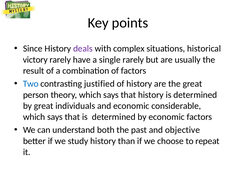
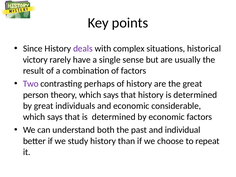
single rarely: rarely -> sense
Two colour: blue -> purple
justified: justified -> perhaps
objective: objective -> individual
